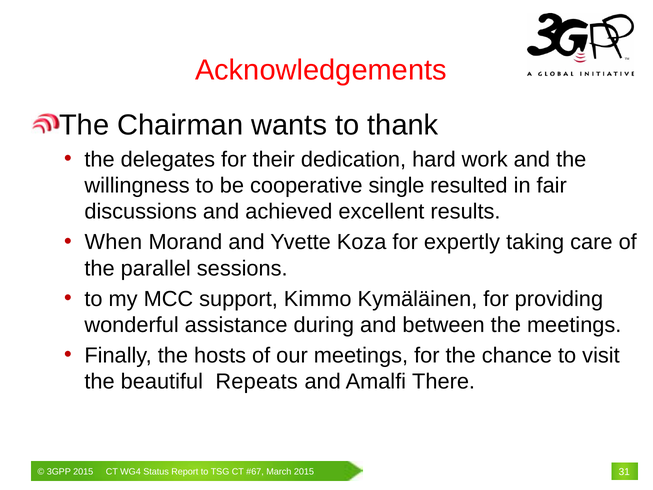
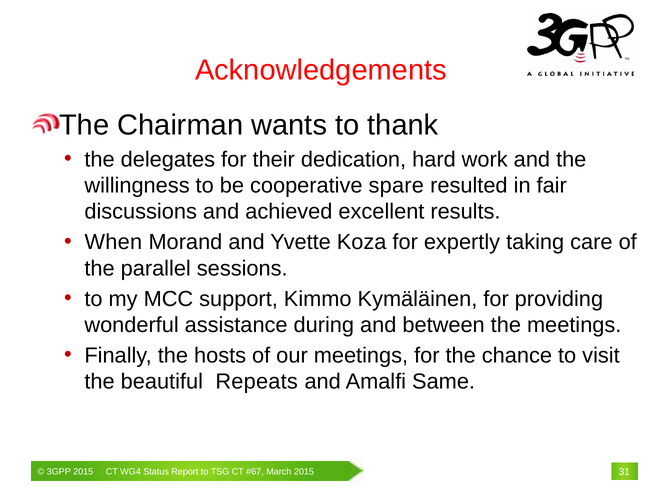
single: single -> spare
There: There -> Same
